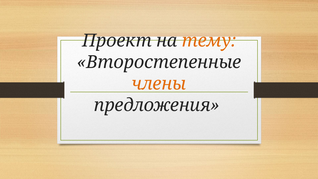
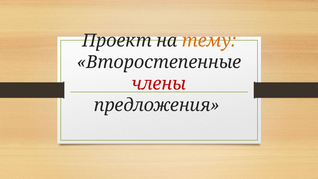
члены colour: orange -> red
